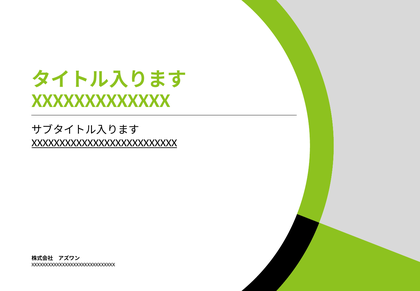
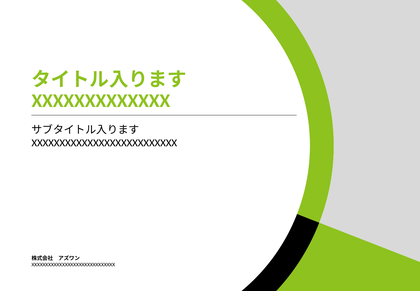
XXXXXXXXXXXXXXXXXXXXXXXXXX underline: present -> none
